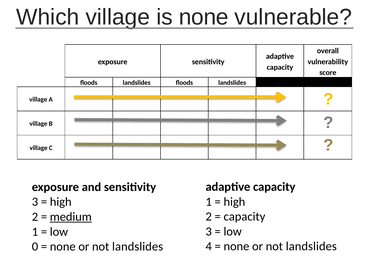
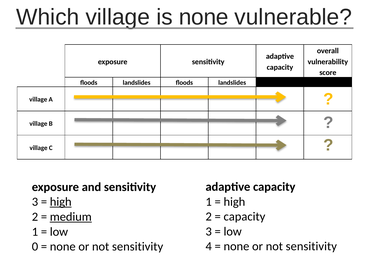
high at (61, 202) underline: none -> present
landslides at (311, 246): landslides -> sensitivity
landslides at (138, 247): landslides -> sensitivity
